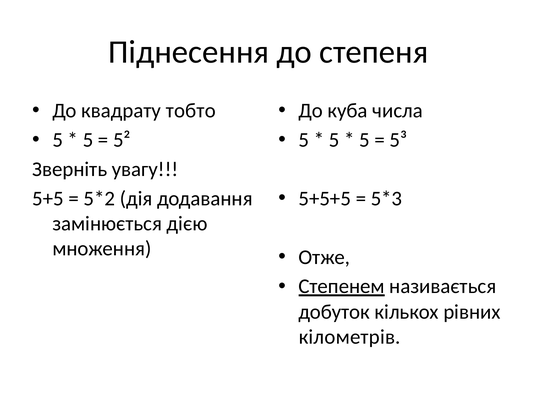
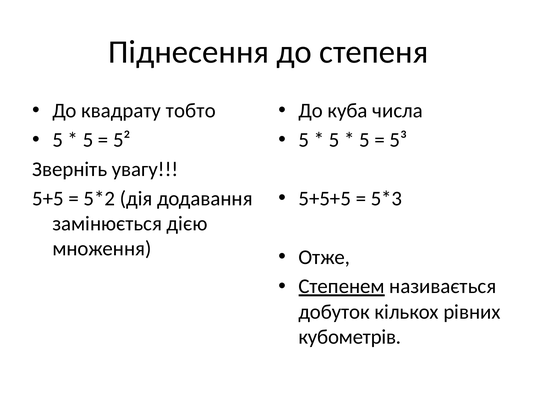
кілометрів: кілометрів -> кубометрів
